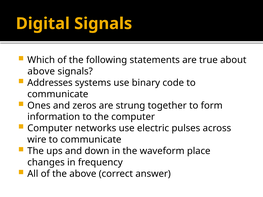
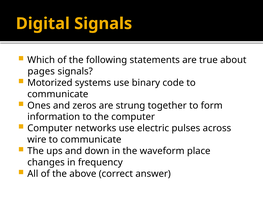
above at (41, 71): above -> pages
Addresses: Addresses -> Motorized
